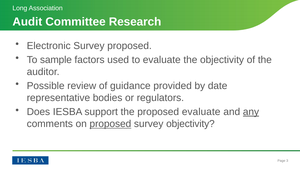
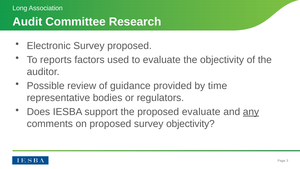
sample: sample -> reports
date: date -> time
proposed at (110, 124) underline: present -> none
